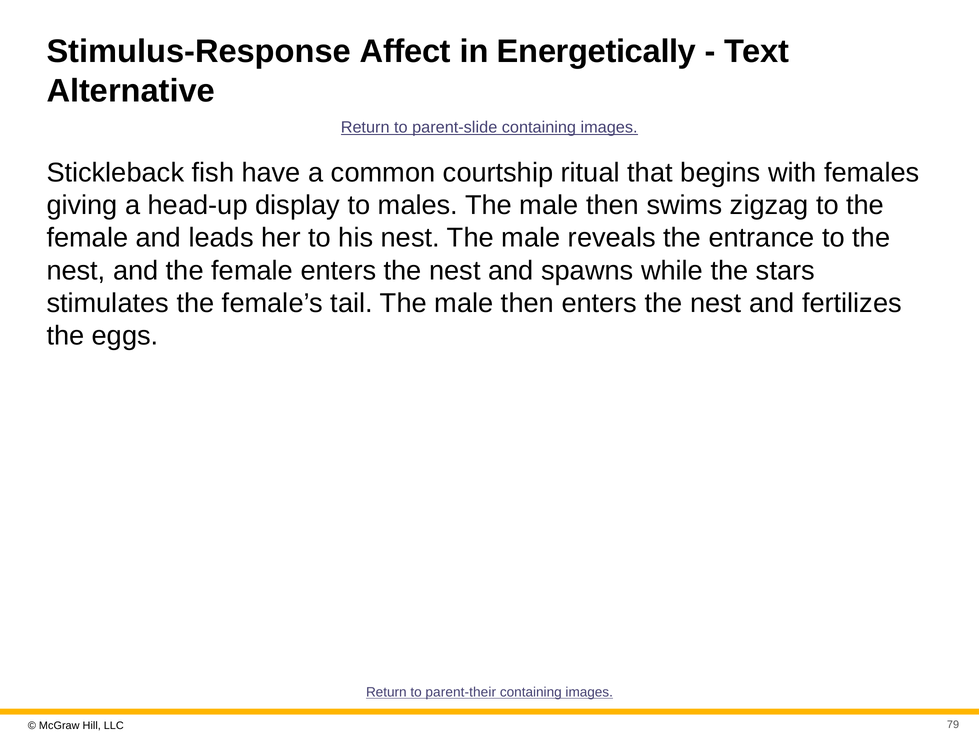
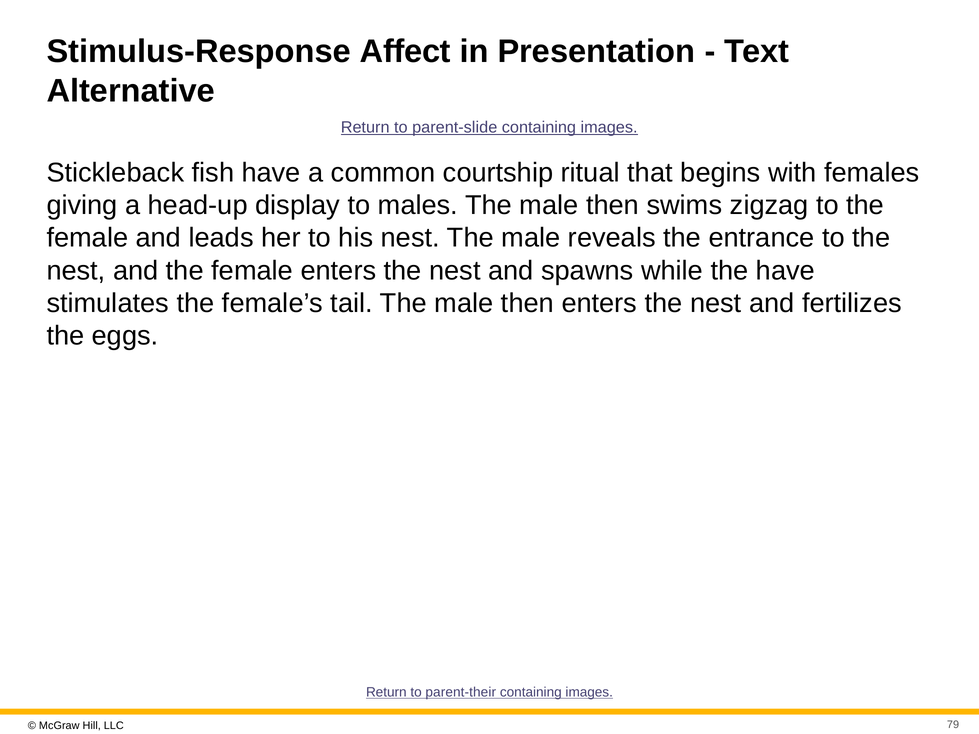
Energetically: Energetically -> Presentation
the stars: stars -> have
